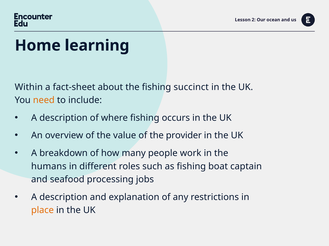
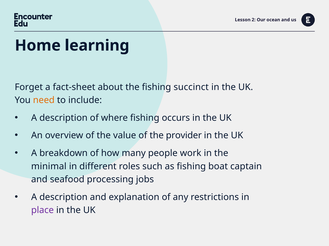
Within: Within -> Forget
humans: humans -> minimal
place colour: orange -> purple
